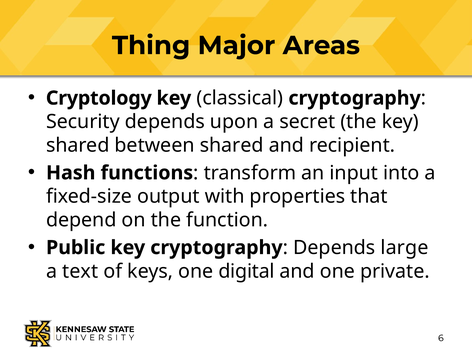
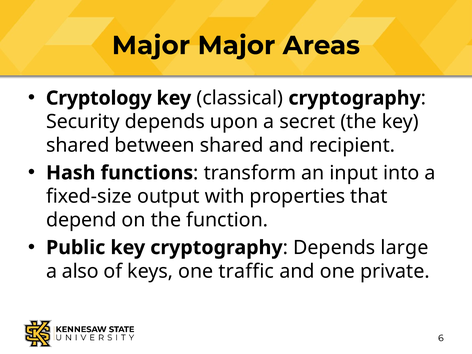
Thing at (151, 45): Thing -> Major
text: text -> also
digital: digital -> traffic
